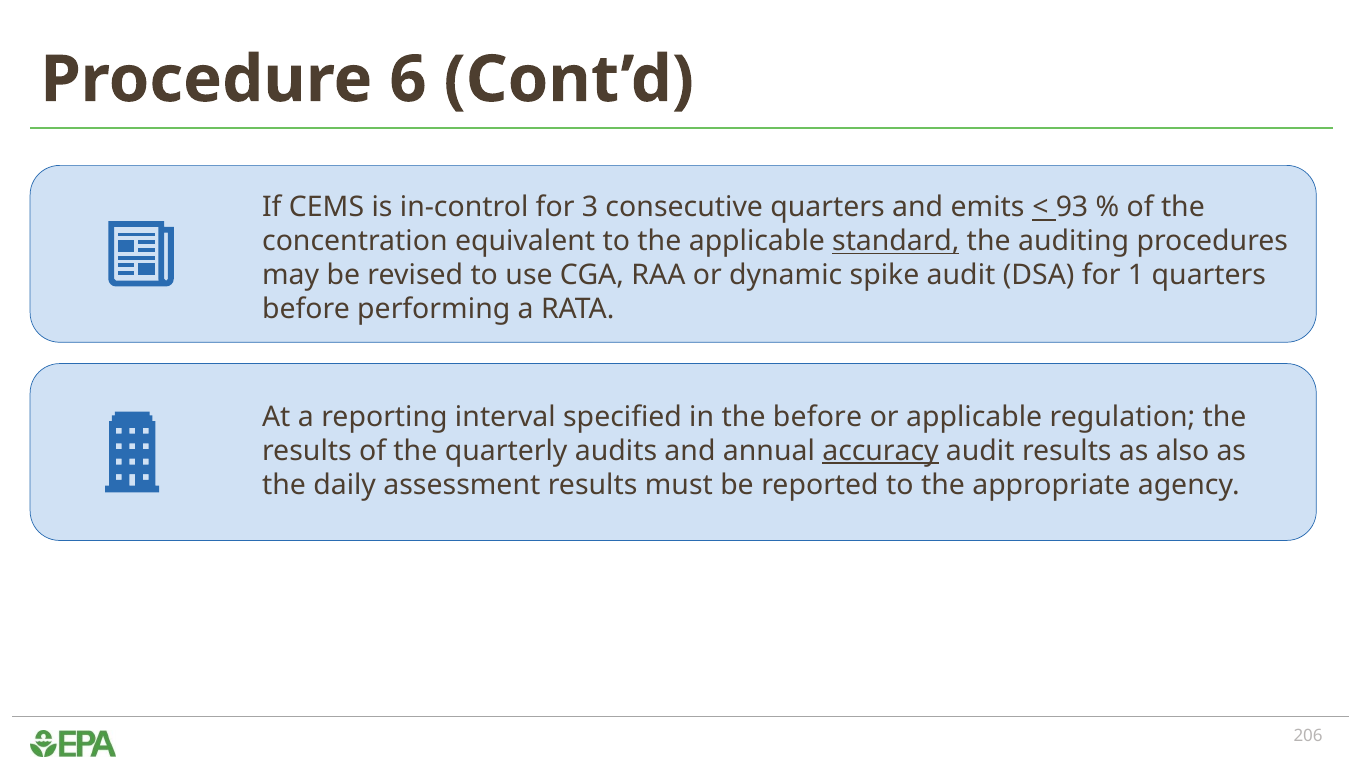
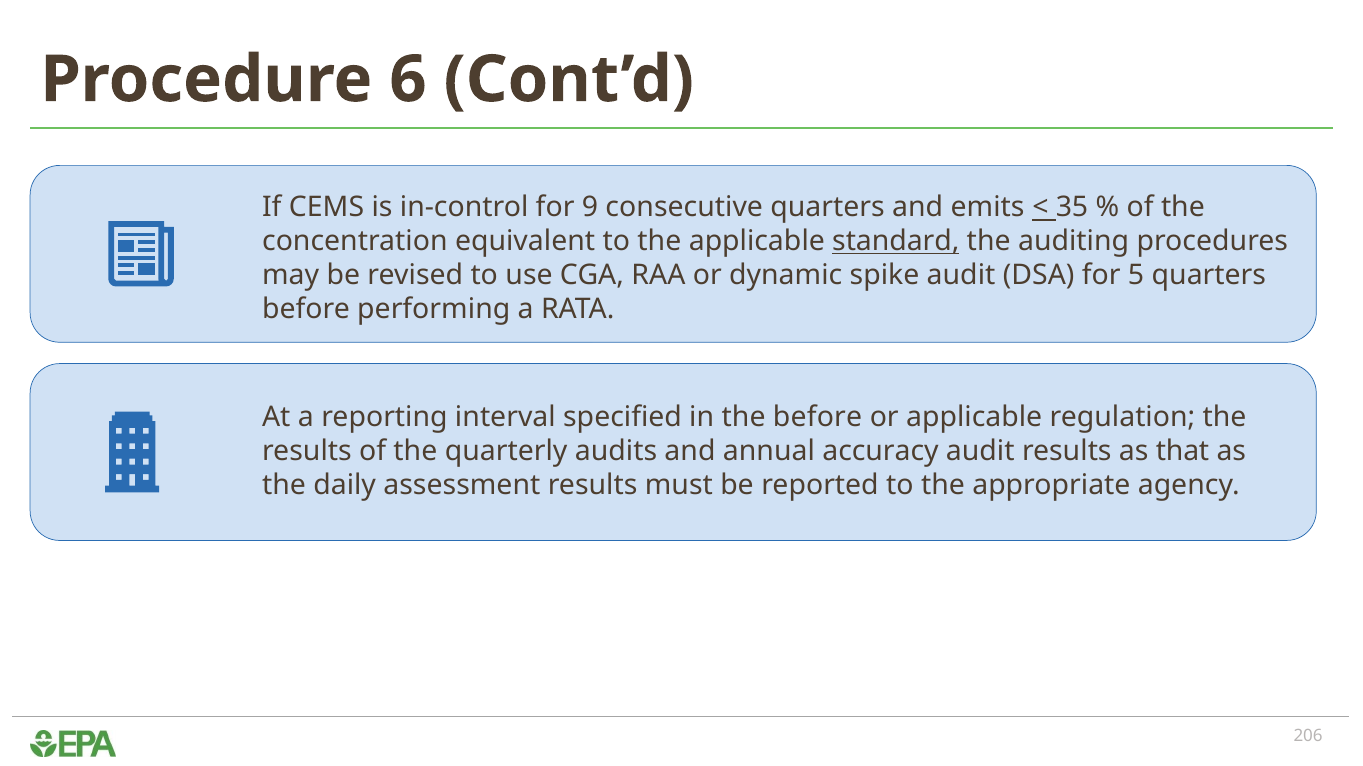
3: 3 -> 9
93: 93 -> 35
1: 1 -> 5
accuracy underline: present -> none
also: also -> that
